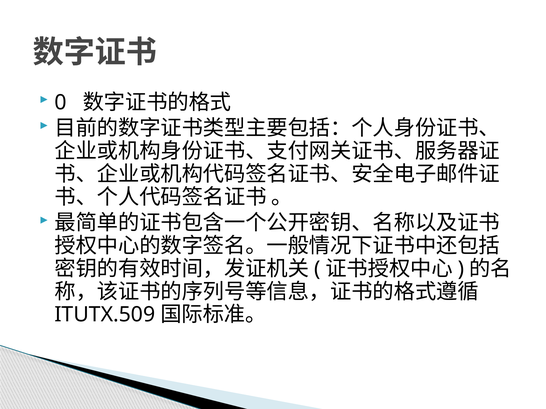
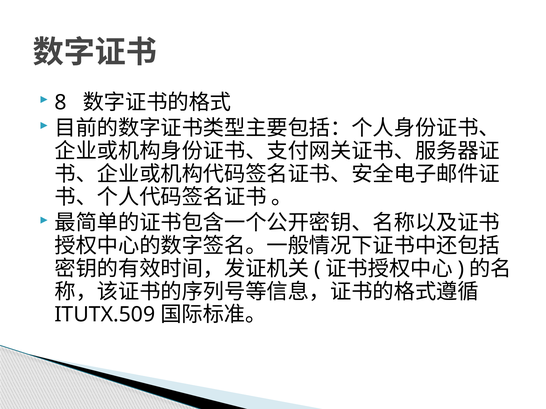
0: 0 -> 8
